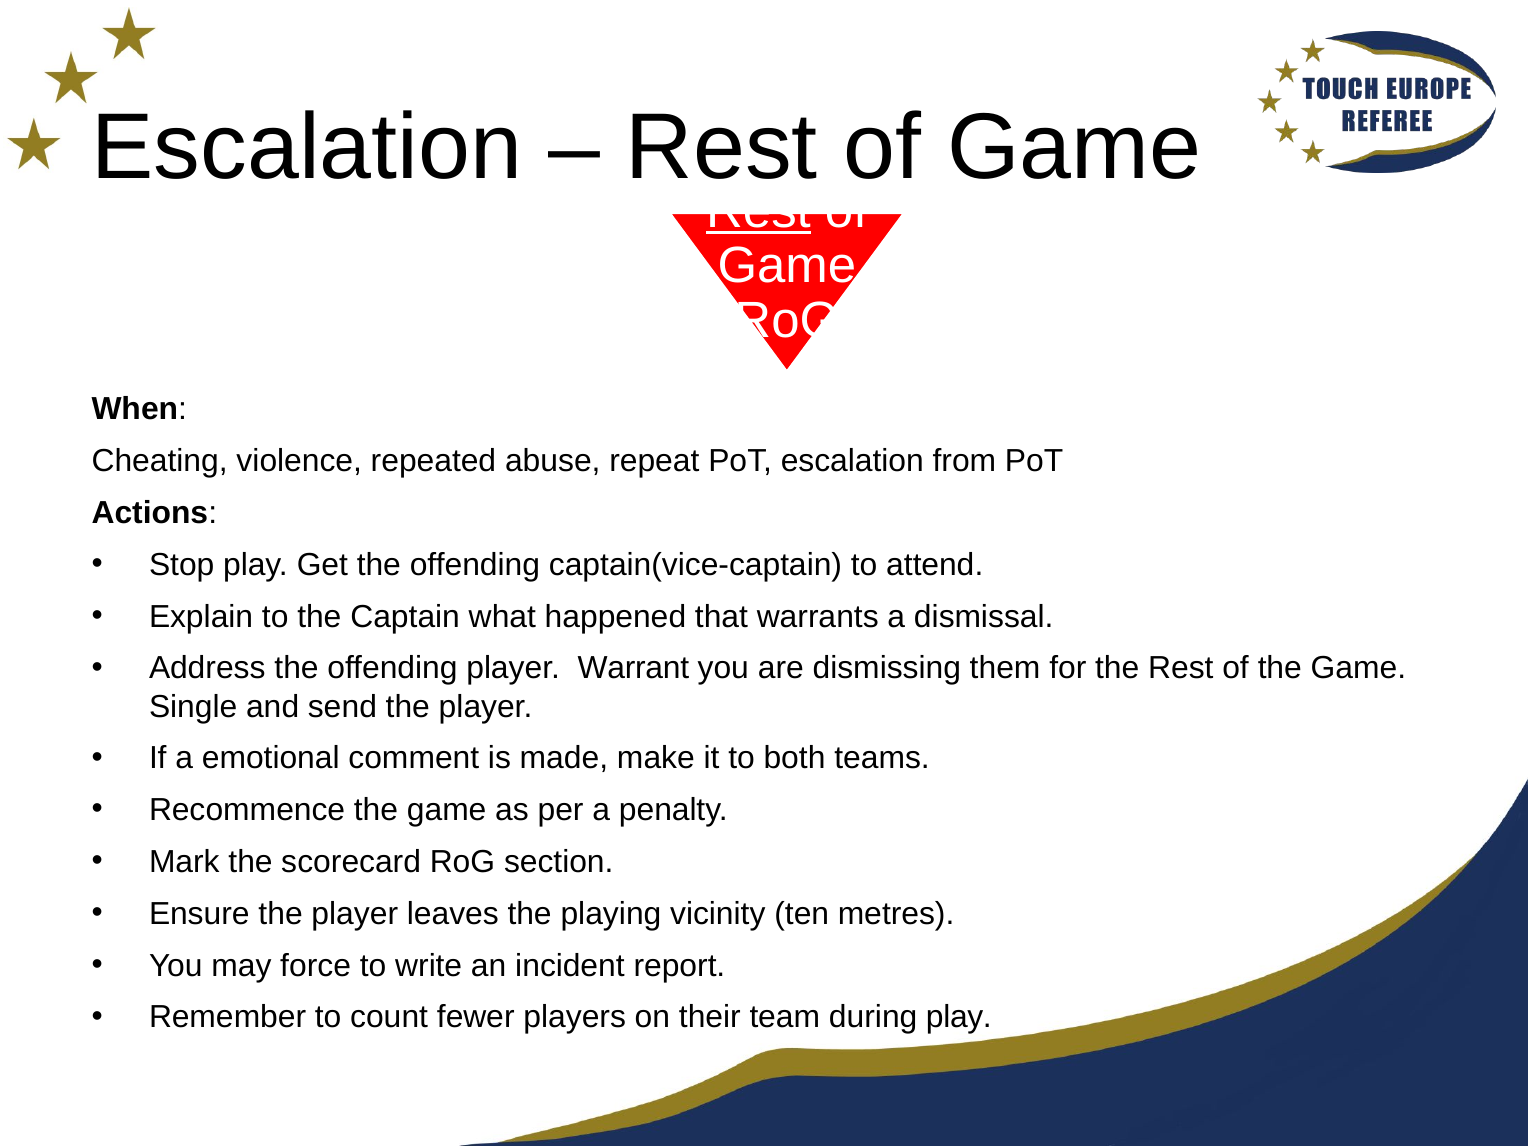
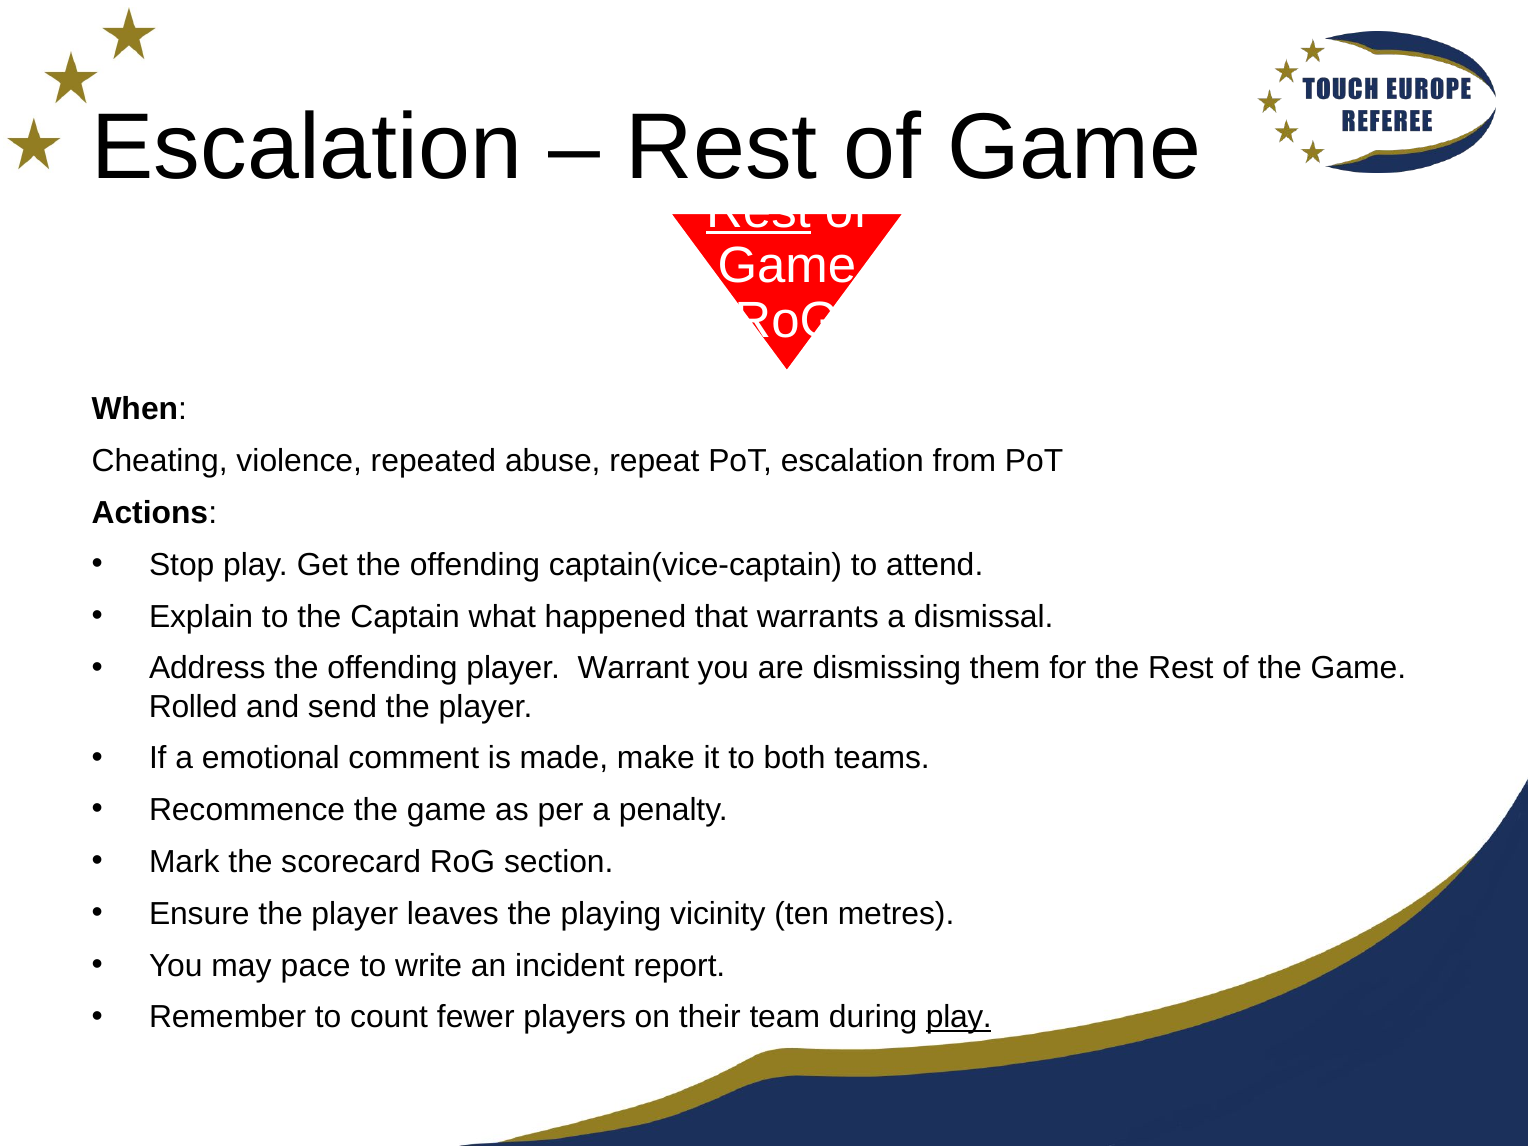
Single: Single -> Rolled
force: force -> pace
play at (959, 1017) underline: none -> present
